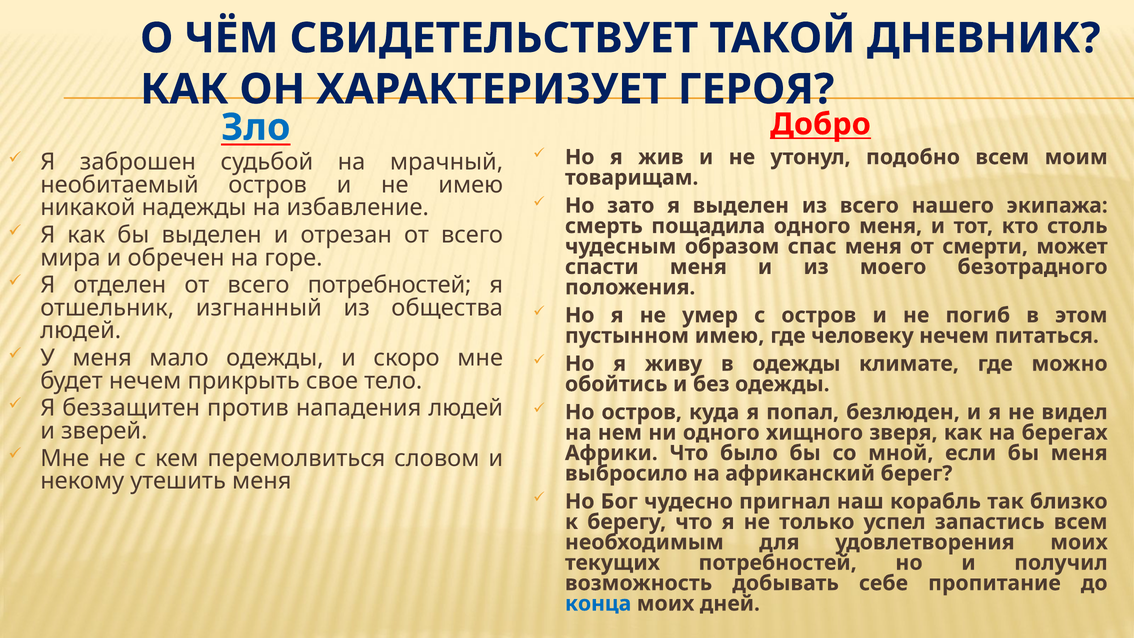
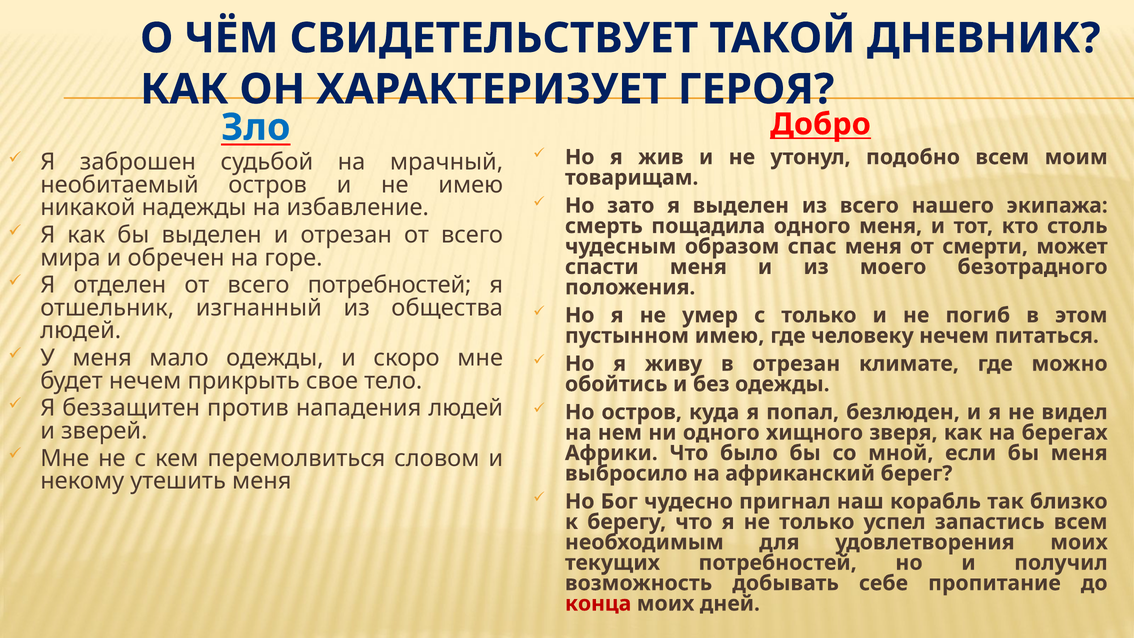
с остров: остров -> только
в одежды: одежды -> отрезан
конца colour: blue -> red
